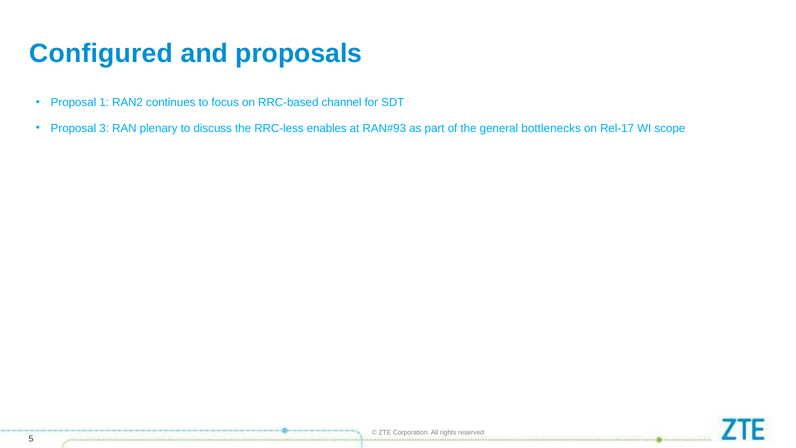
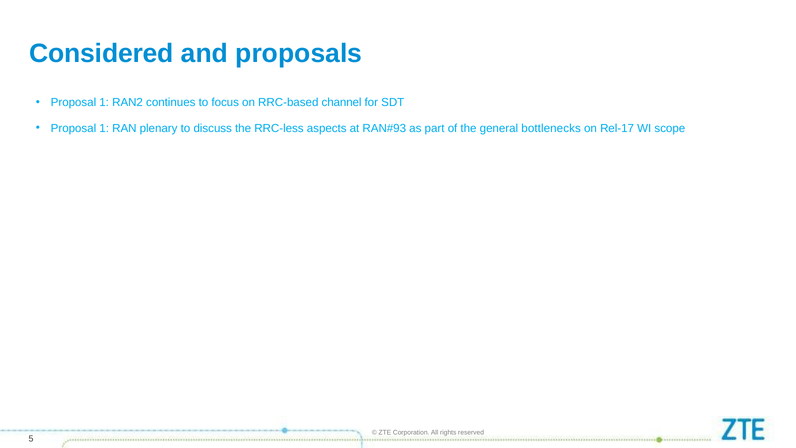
Configured: Configured -> Considered
3 at (104, 128): 3 -> 1
enables: enables -> aspects
